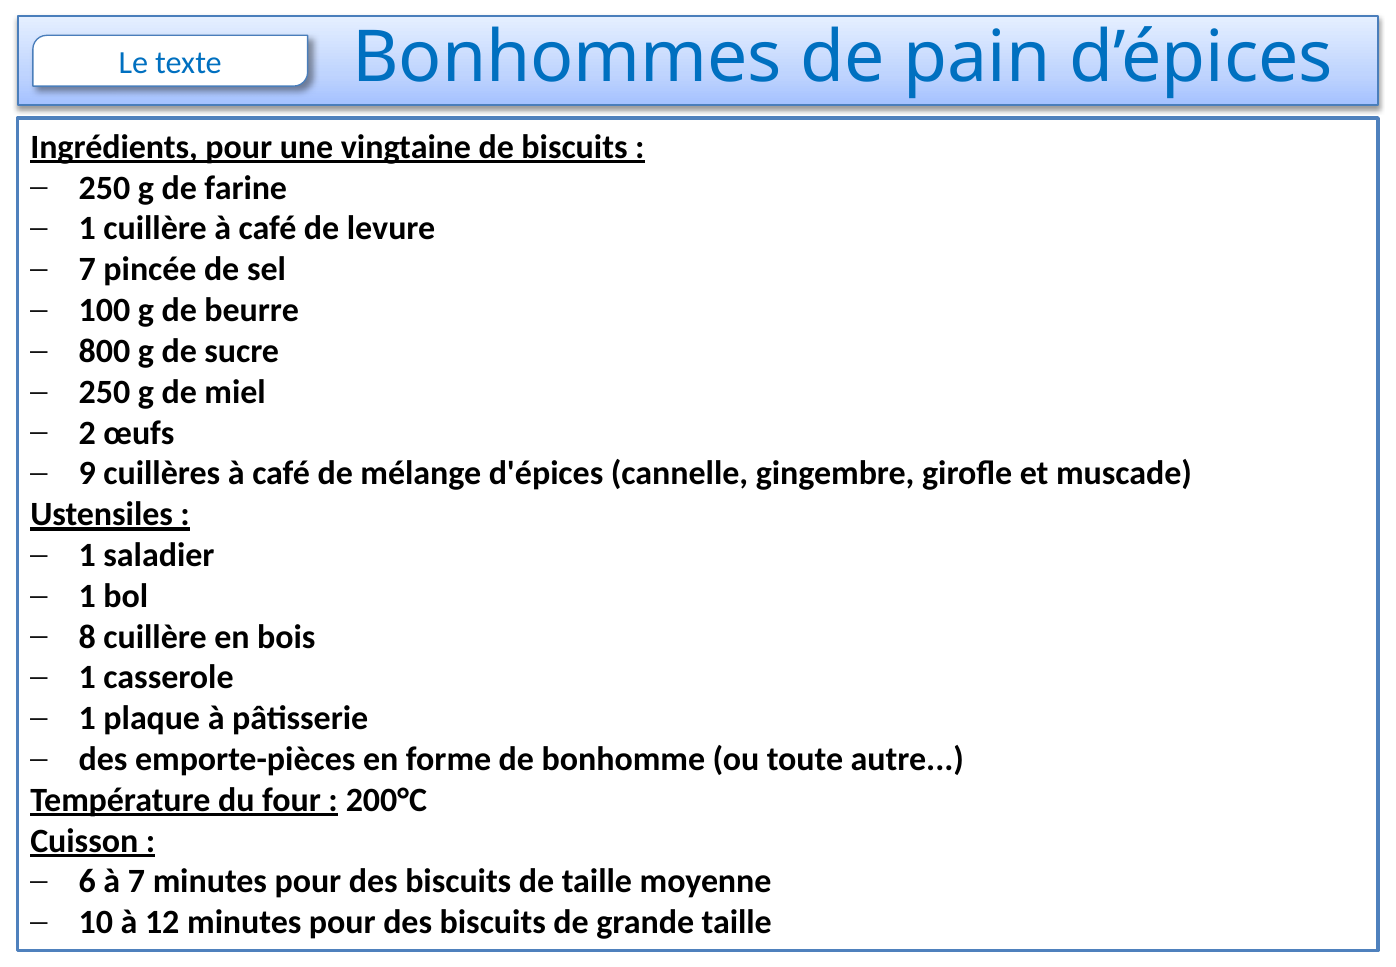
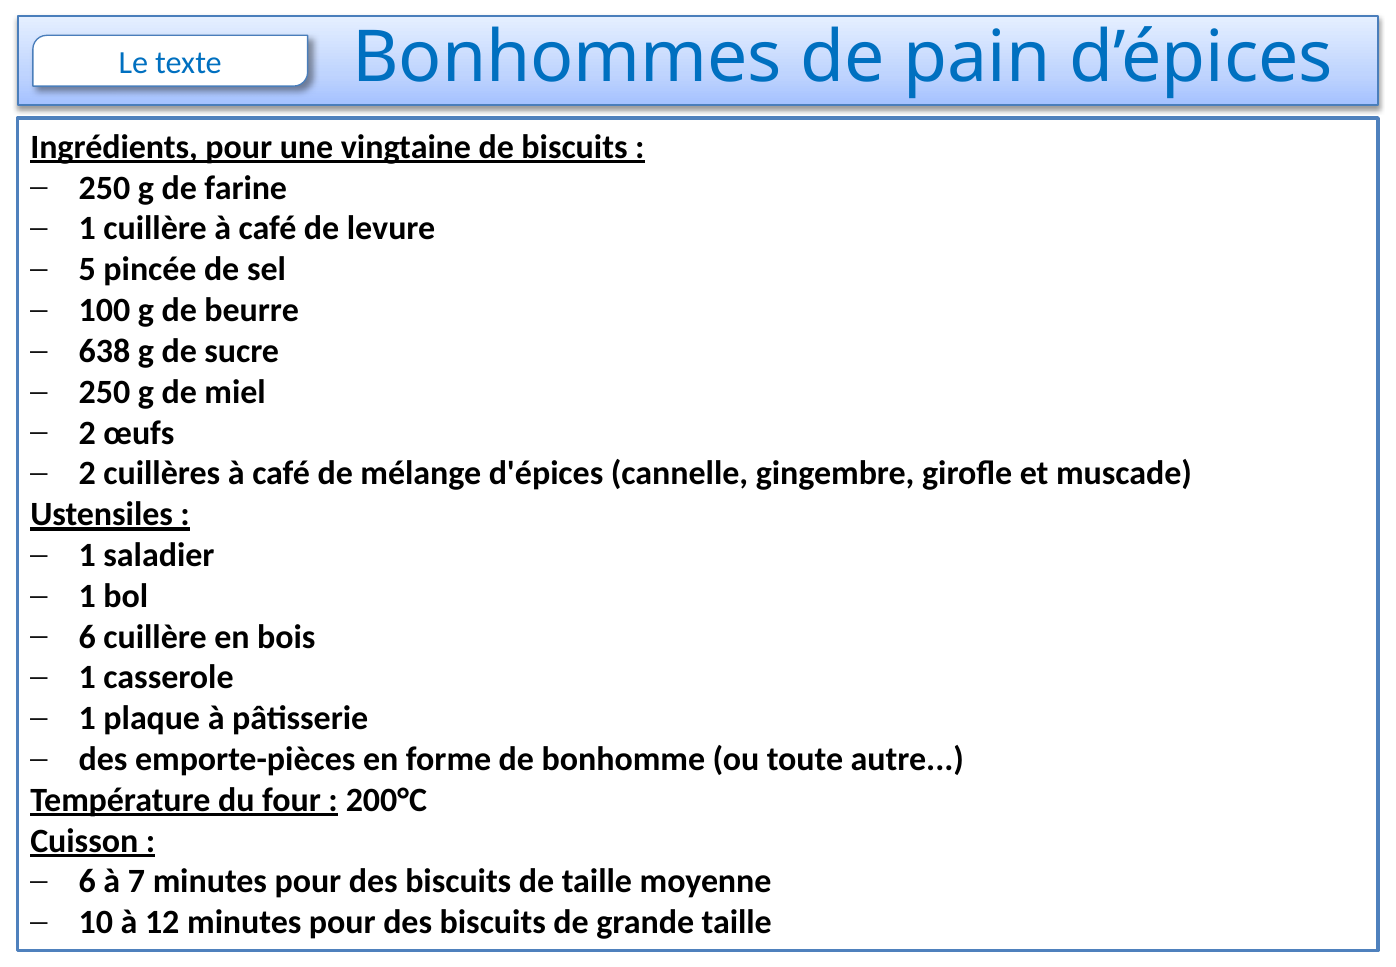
7 at (87, 270): 7 -> 5
800: 800 -> 638
9 at (87, 474): 9 -> 2
8 at (87, 637): 8 -> 6
